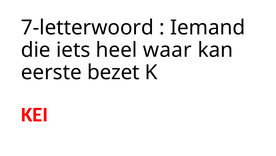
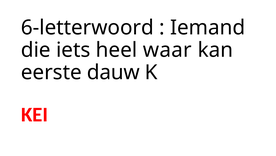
7-letterwoord: 7-letterwoord -> 6-letterwoord
bezet: bezet -> dauw
